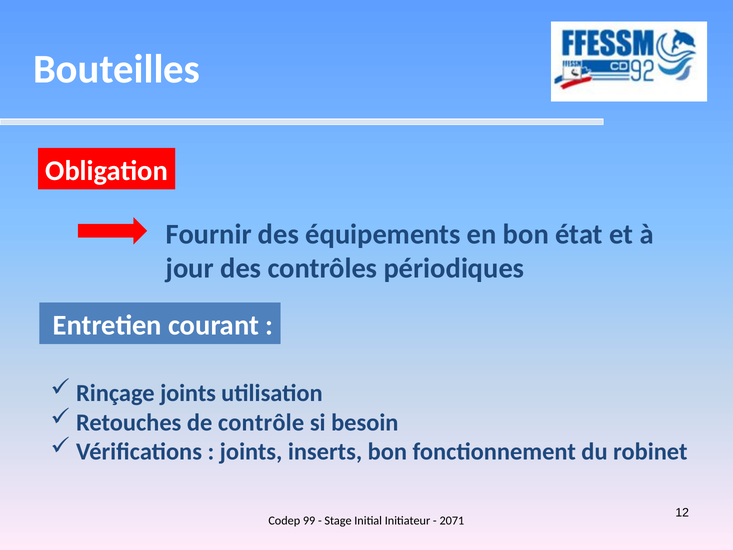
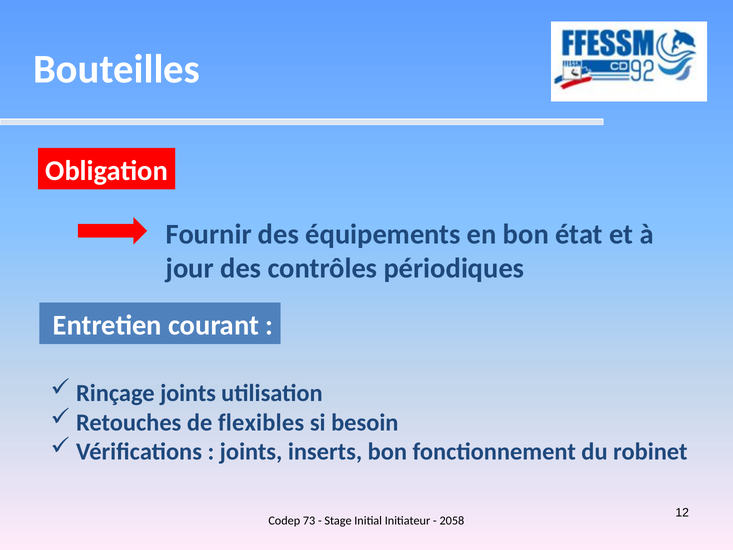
contrôle: contrôle -> flexibles
99: 99 -> 73
2071: 2071 -> 2058
